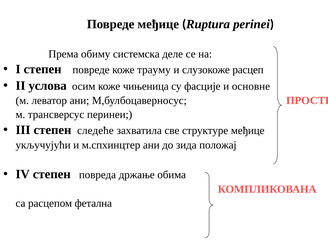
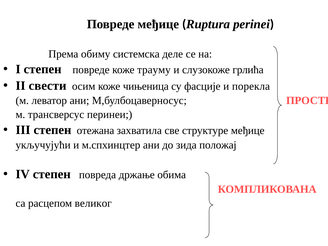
расцеп: расцеп -> грлића
услова: услова -> свести
основне: основне -> порекла
следеће: следеће -> отежана
фетална: фетална -> великог
